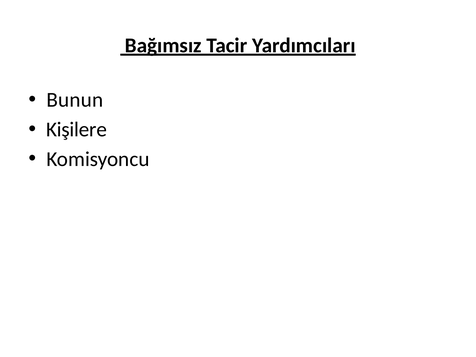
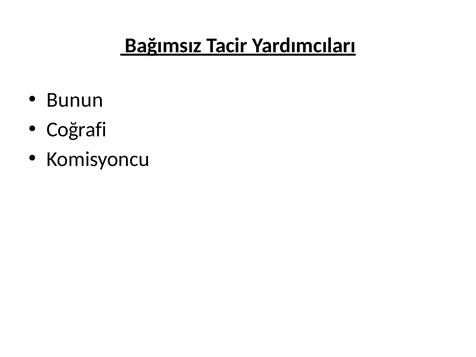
Kişilere: Kişilere -> Coğrafi
